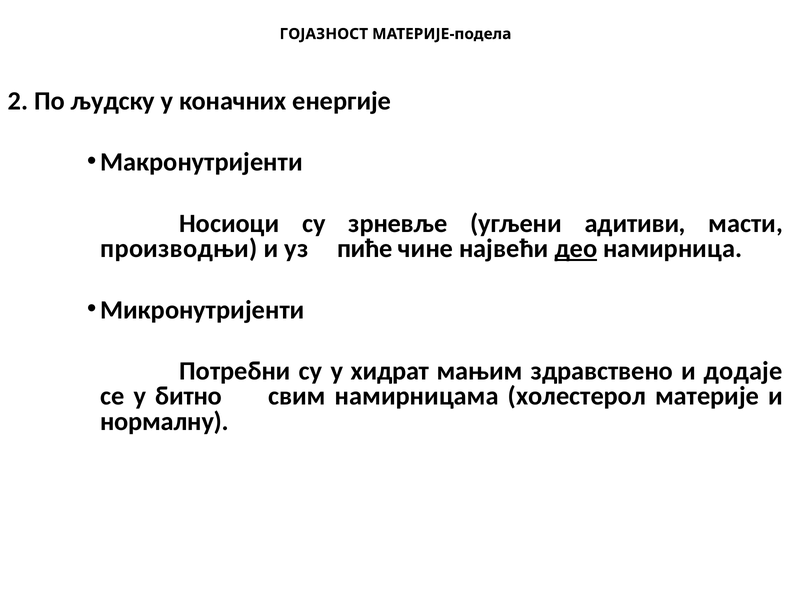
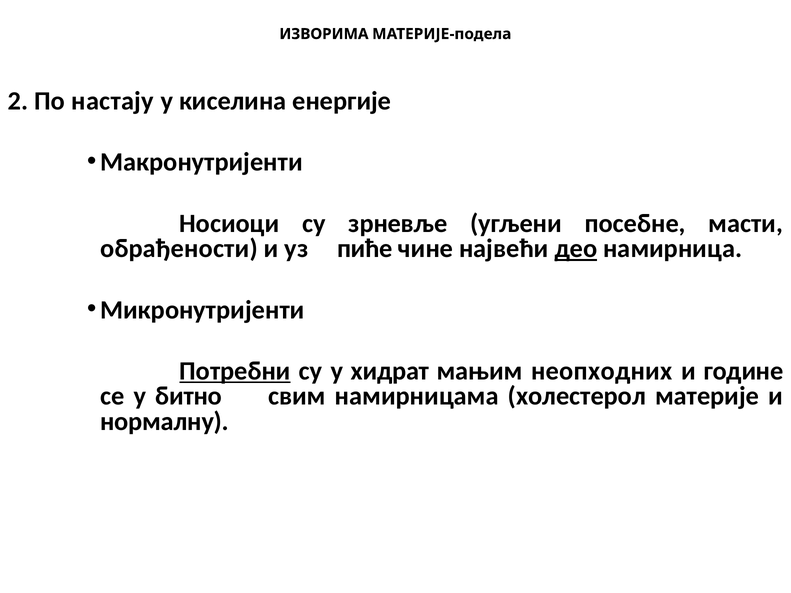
ГОЈАЗНОСТ: ГОЈАЗНОСТ -> ИЗВОРИМА
људску: људску -> настају
коначних: коначних -> киселина
адитиви: адитиви -> посебне
производњи: производњи -> обрађености
Потребни underline: none -> present
здравствено: здравствено -> неопходних
додаје: додаје -> године
